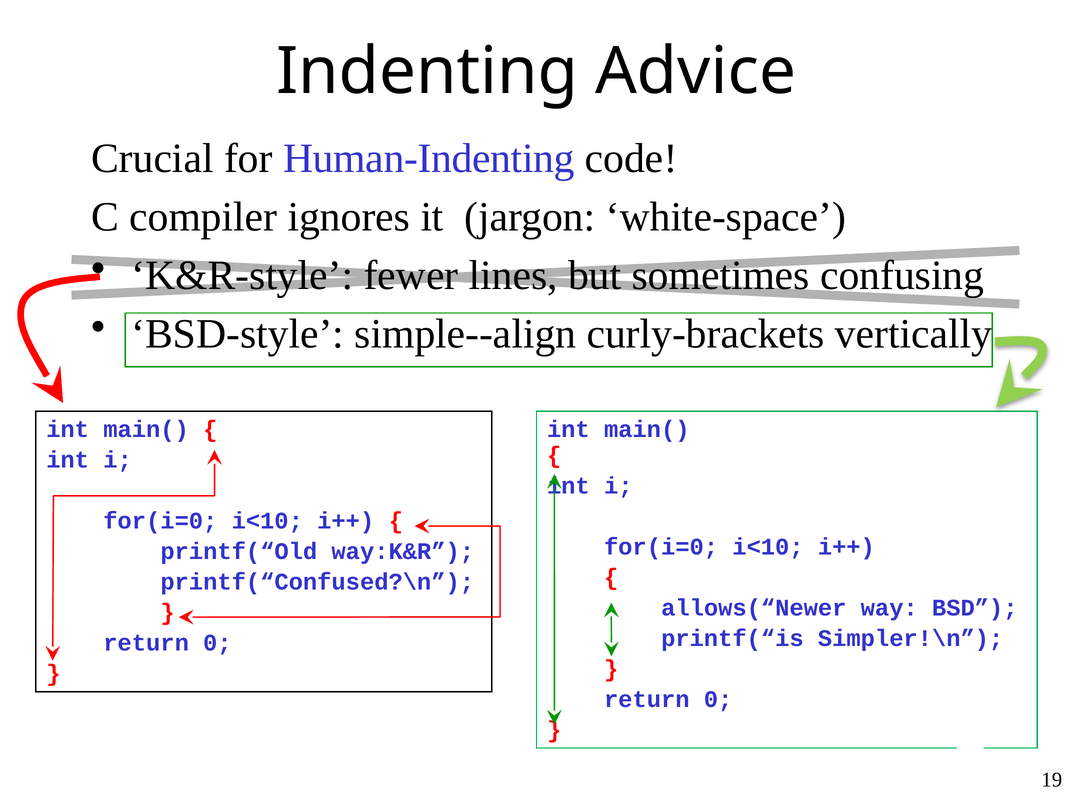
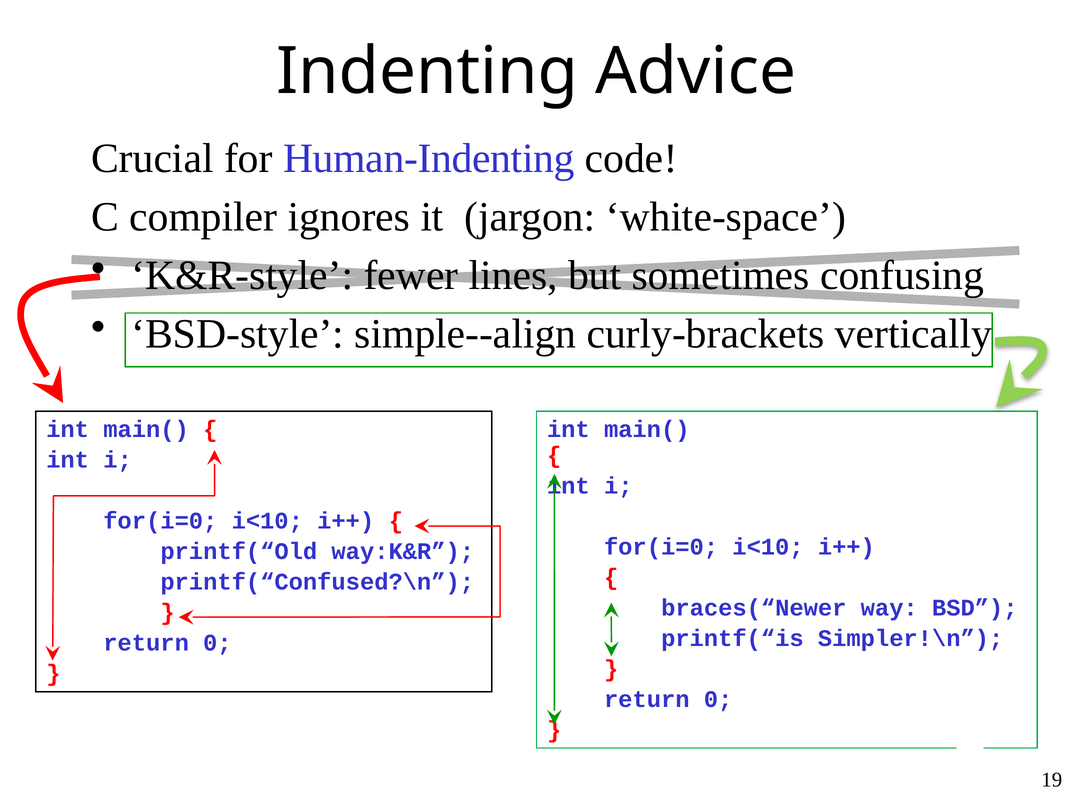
allows(“Newer: allows(“Newer -> braces(“Newer
